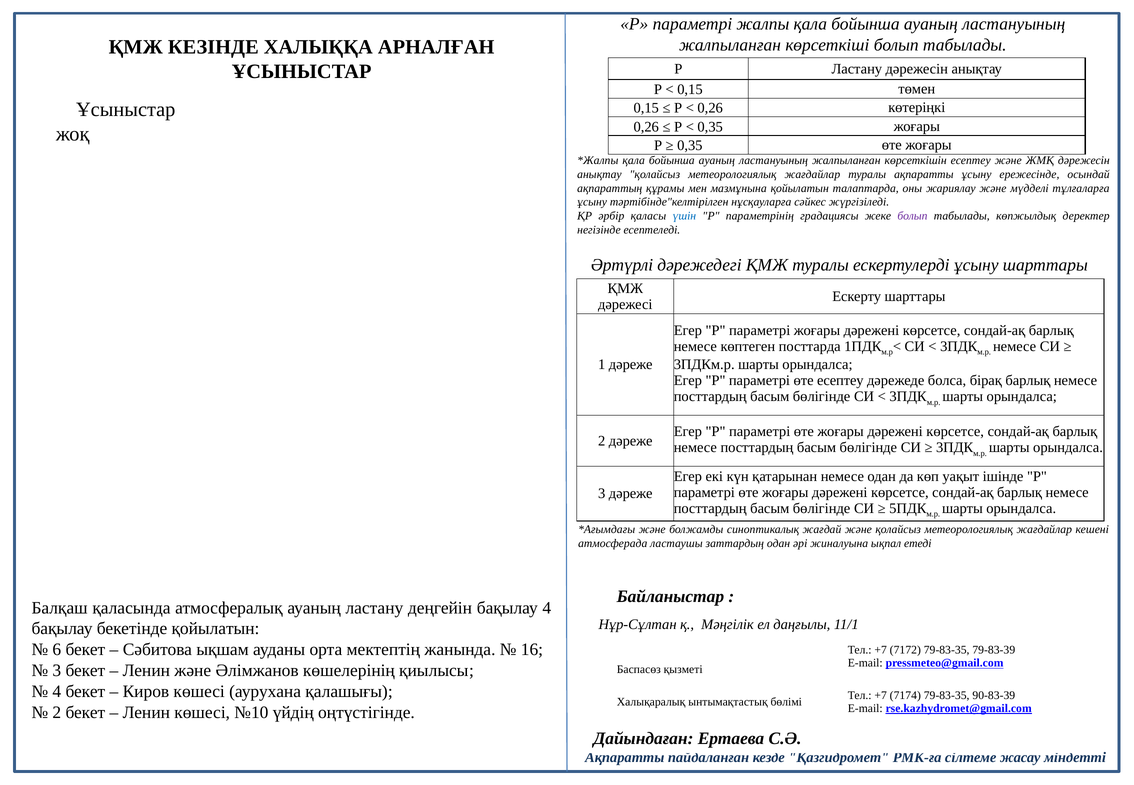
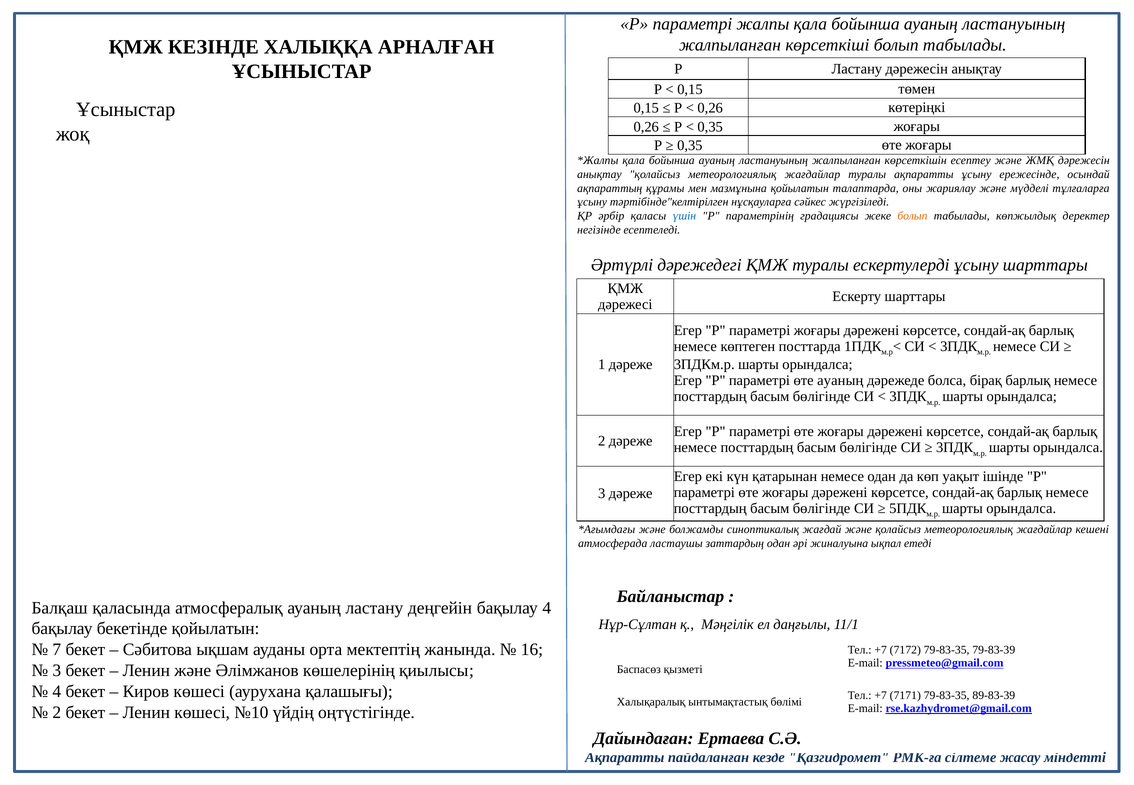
болып at (912, 216) colour: purple -> orange
өте есептеу: есептеу -> ауаның
6: 6 -> 7
7174: 7174 -> 7171
90-83-39: 90-83-39 -> 89-83-39
